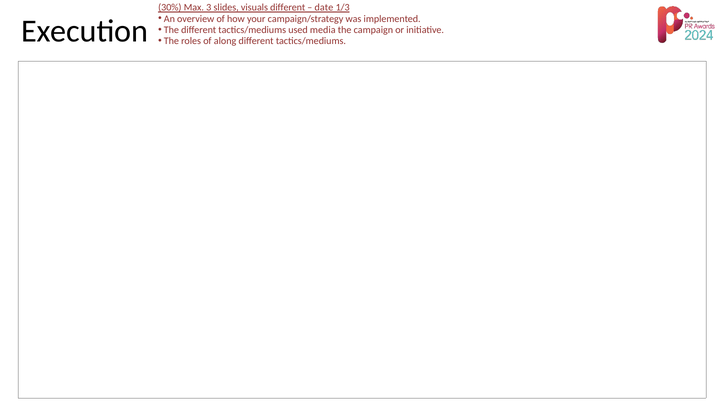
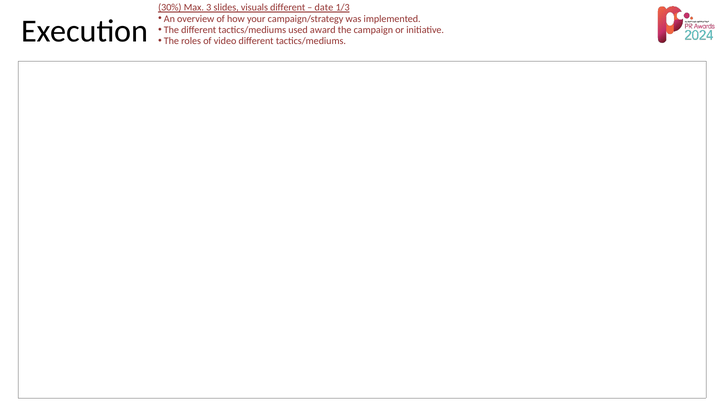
media: media -> award
along: along -> video
